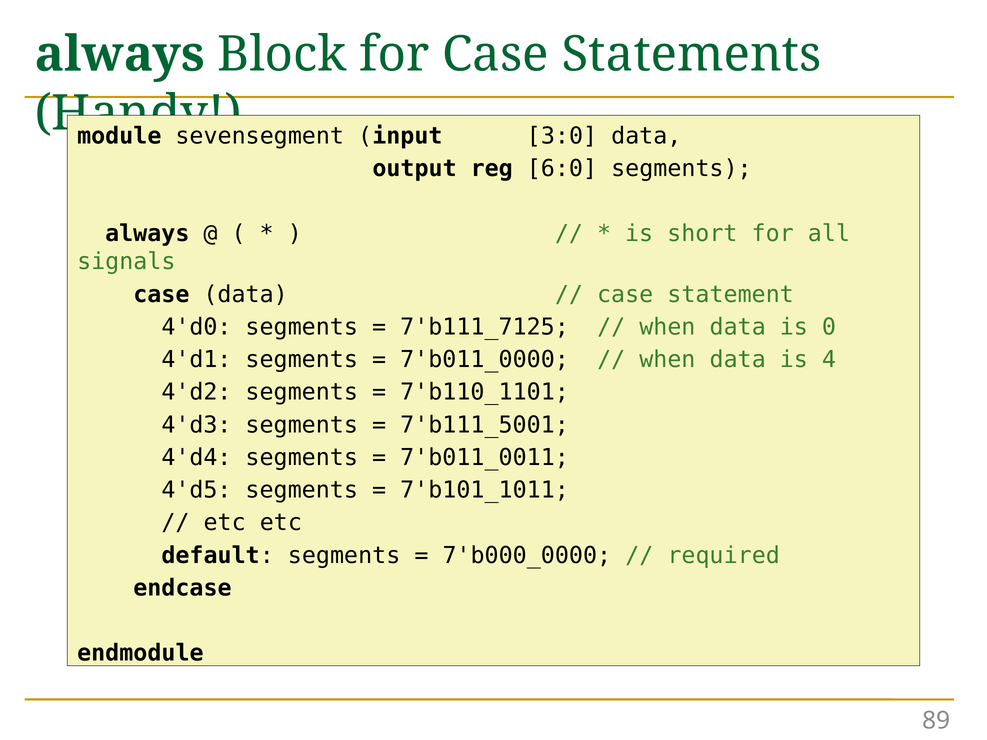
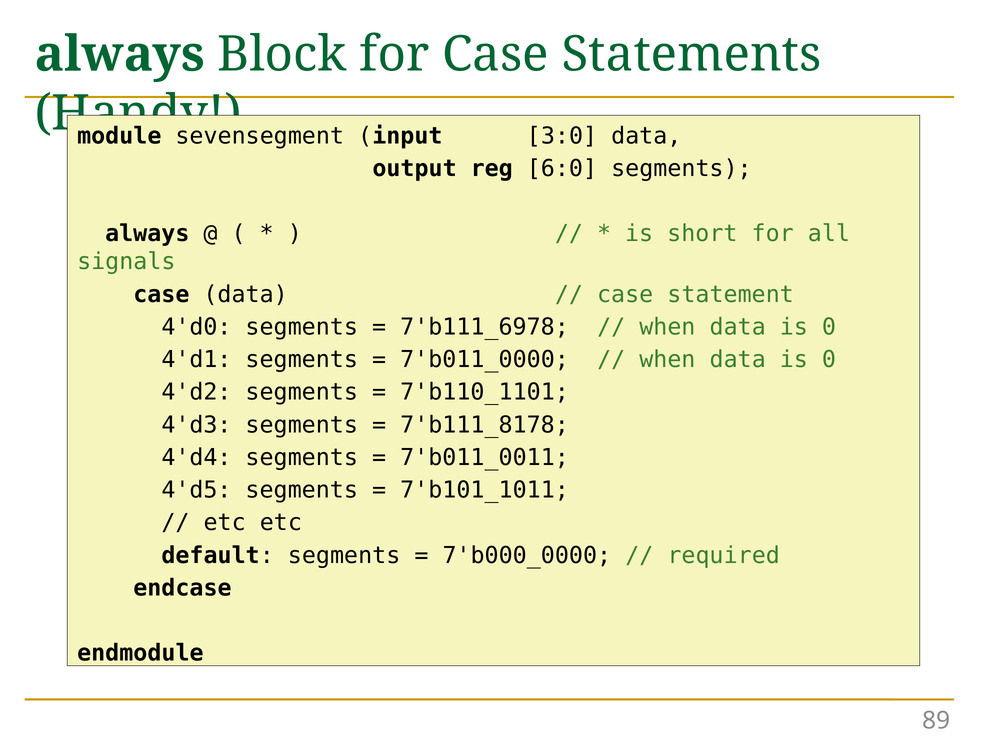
7'b111_7125: 7'b111_7125 -> 7'b111_6978
4 at (829, 360): 4 -> 0
7'b111_5001: 7'b111_5001 -> 7'b111_8178
